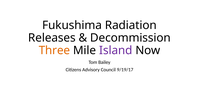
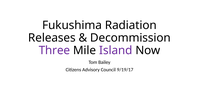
Three colour: orange -> purple
